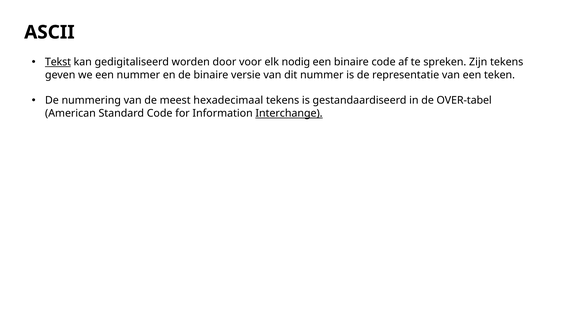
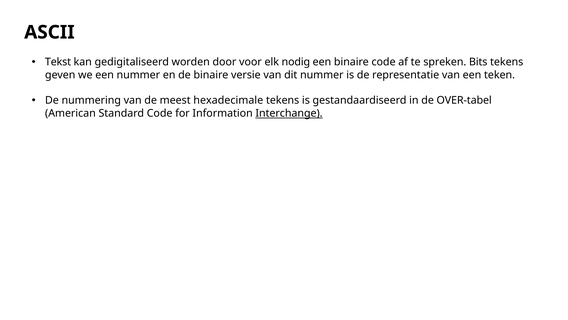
Tekst underline: present -> none
Zijn: Zijn -> Bits
hexadecimaal: hexadecimaal -> hexadecimale
